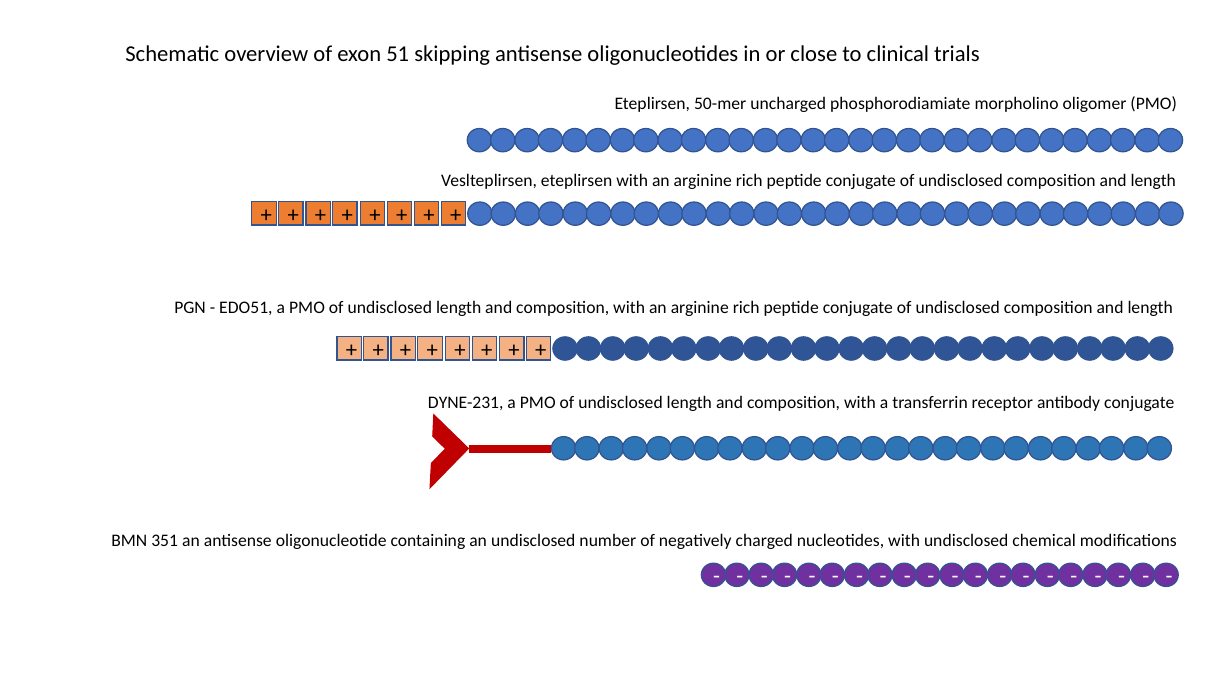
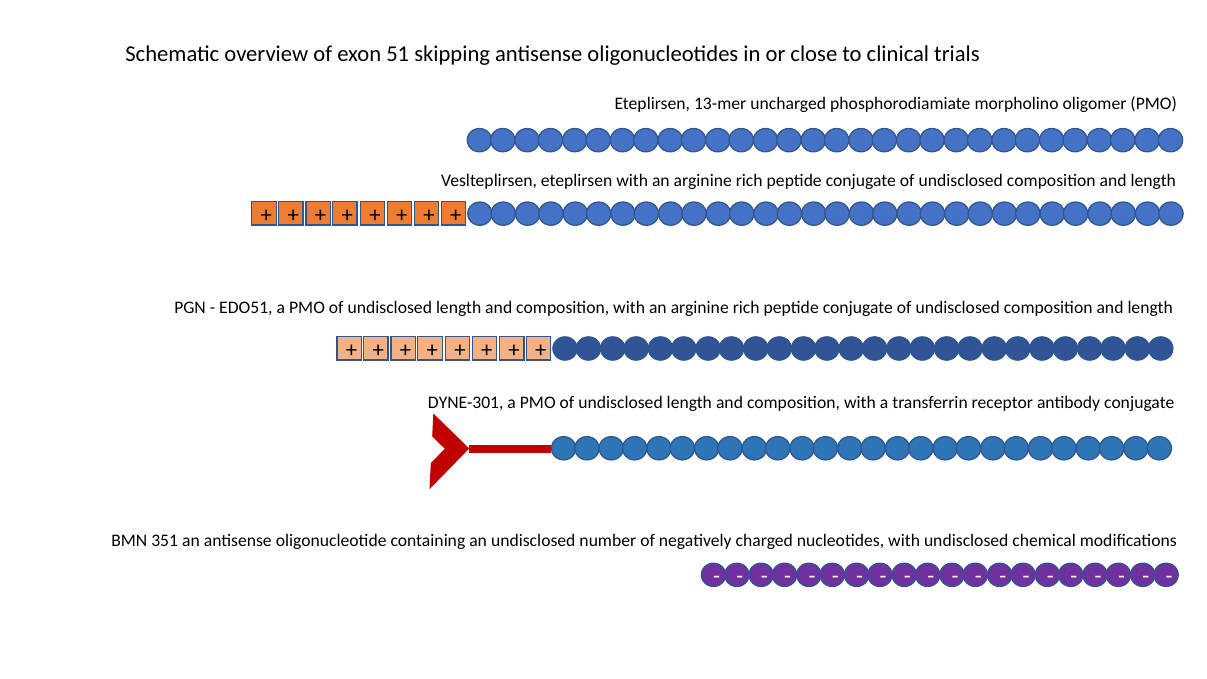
50-mer: 50-mer -> 13-mer
DYNE-231: DYNE-231 -> DYNE-301
